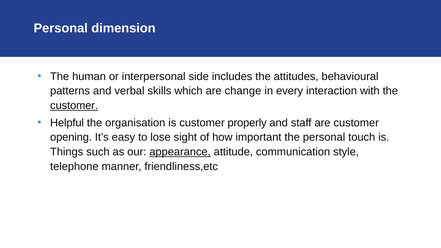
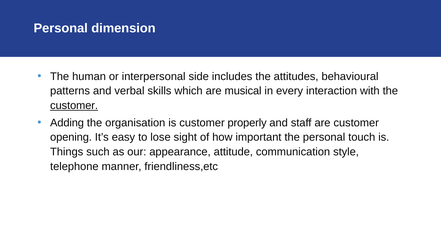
change: change -> musical
Helpful: Helpful -> Adding
appearance underline: present -> none
